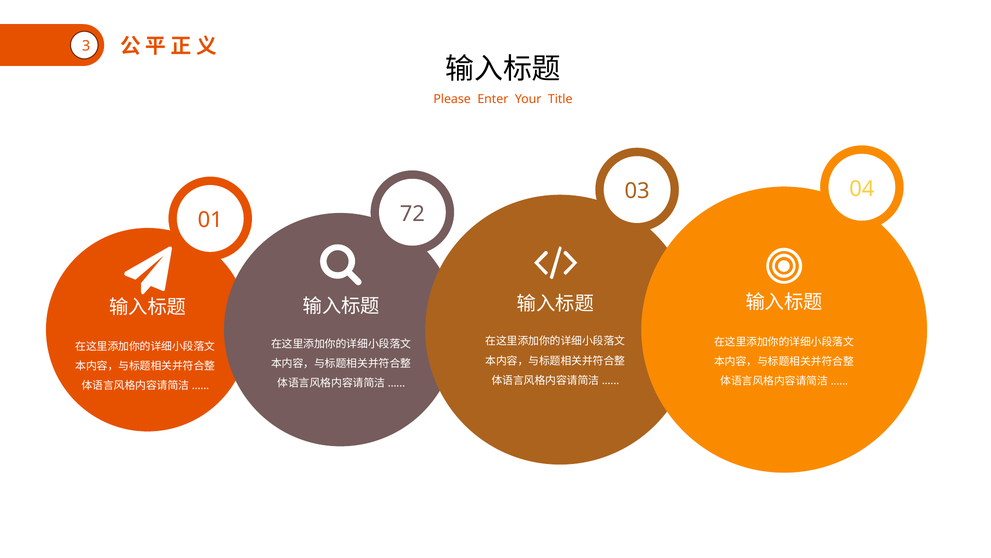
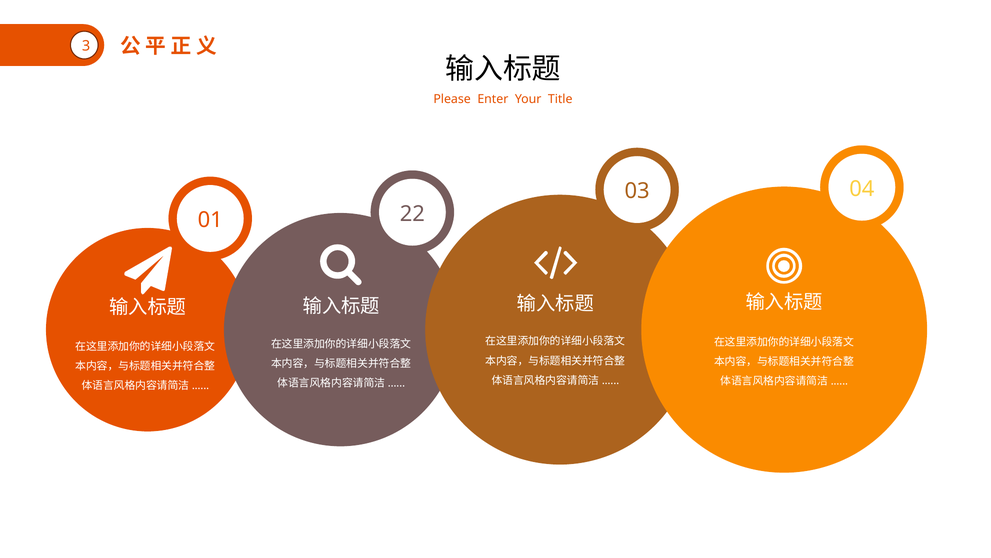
72: 72 -> 22
